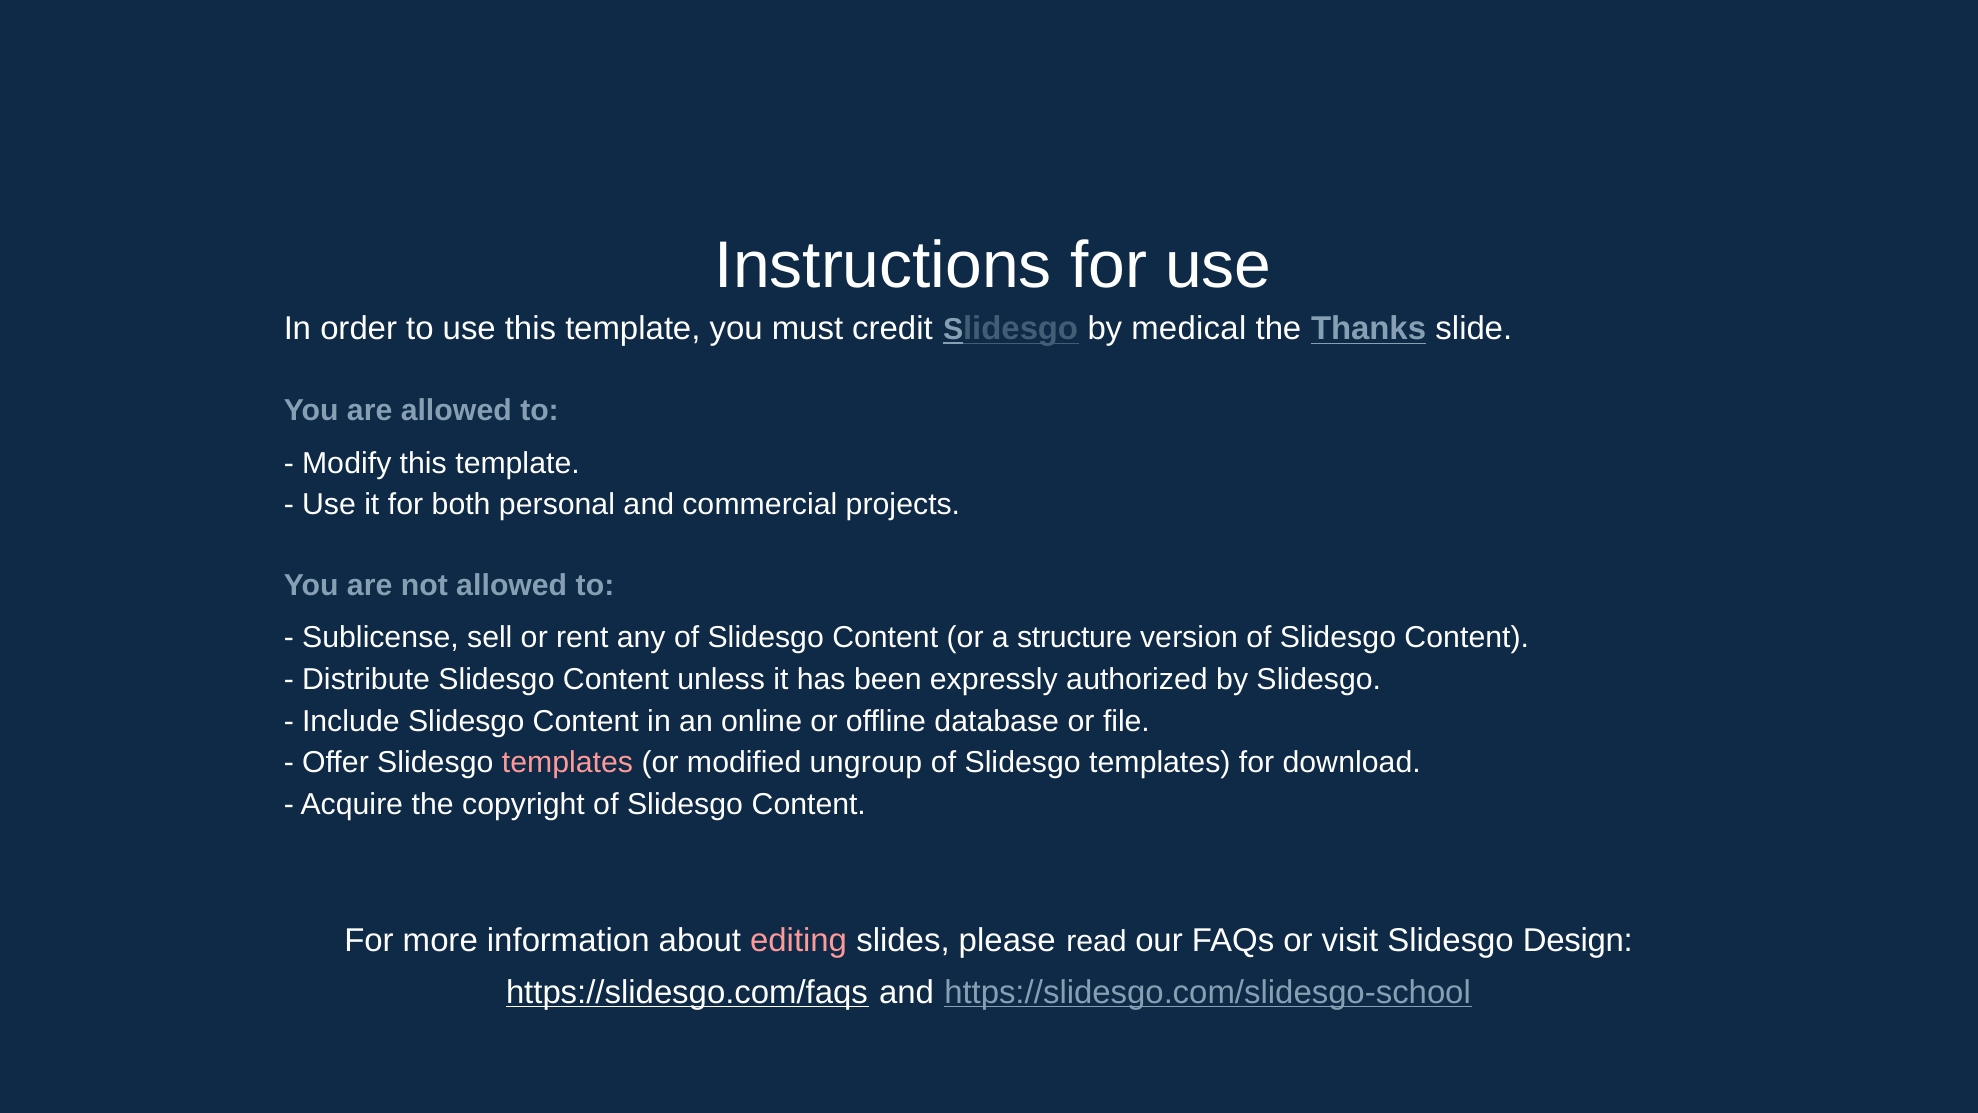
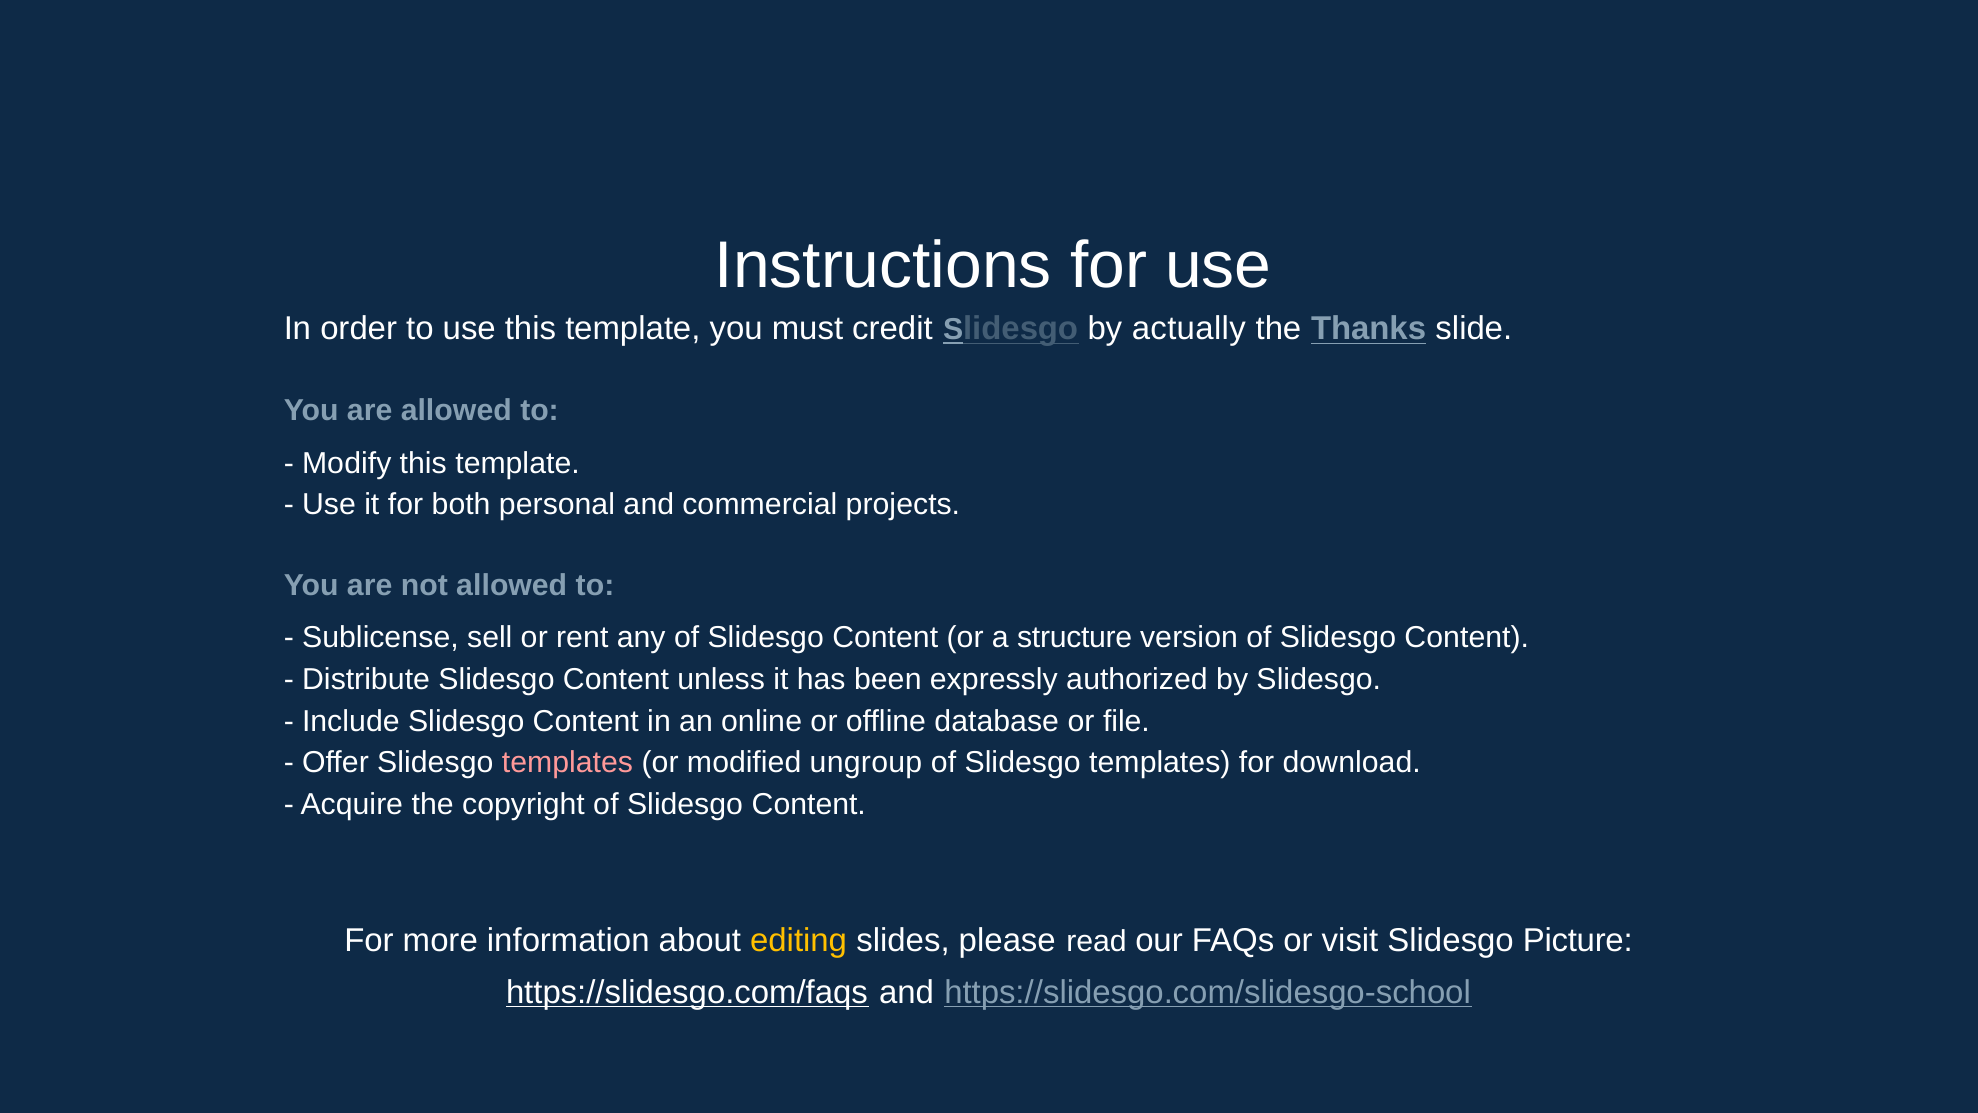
medical: medical -> actually
editing colour: pink -> yellow
Design: Design -> Picture
